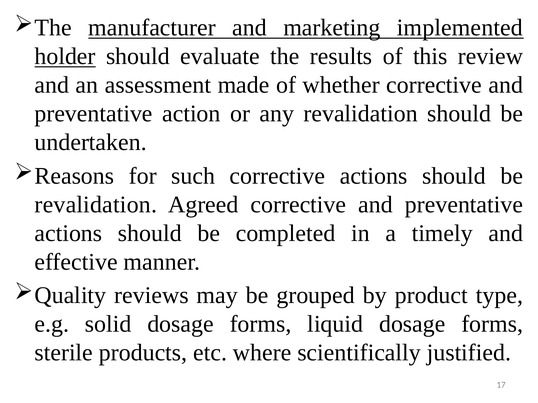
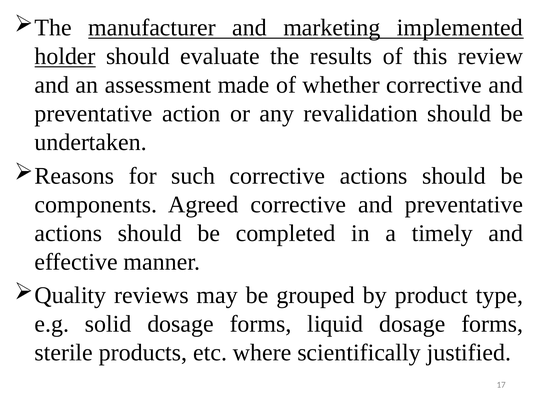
revalidation at (96, 205): revalidation -> components
